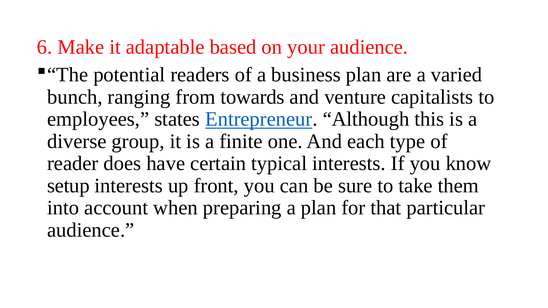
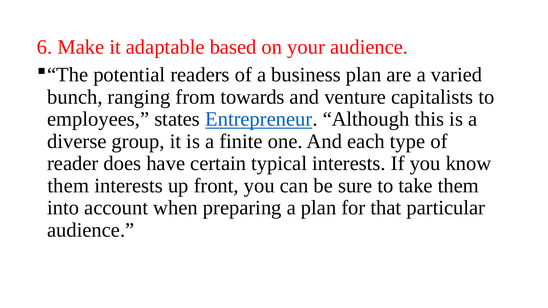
setup at (68, 186): setup -> them
